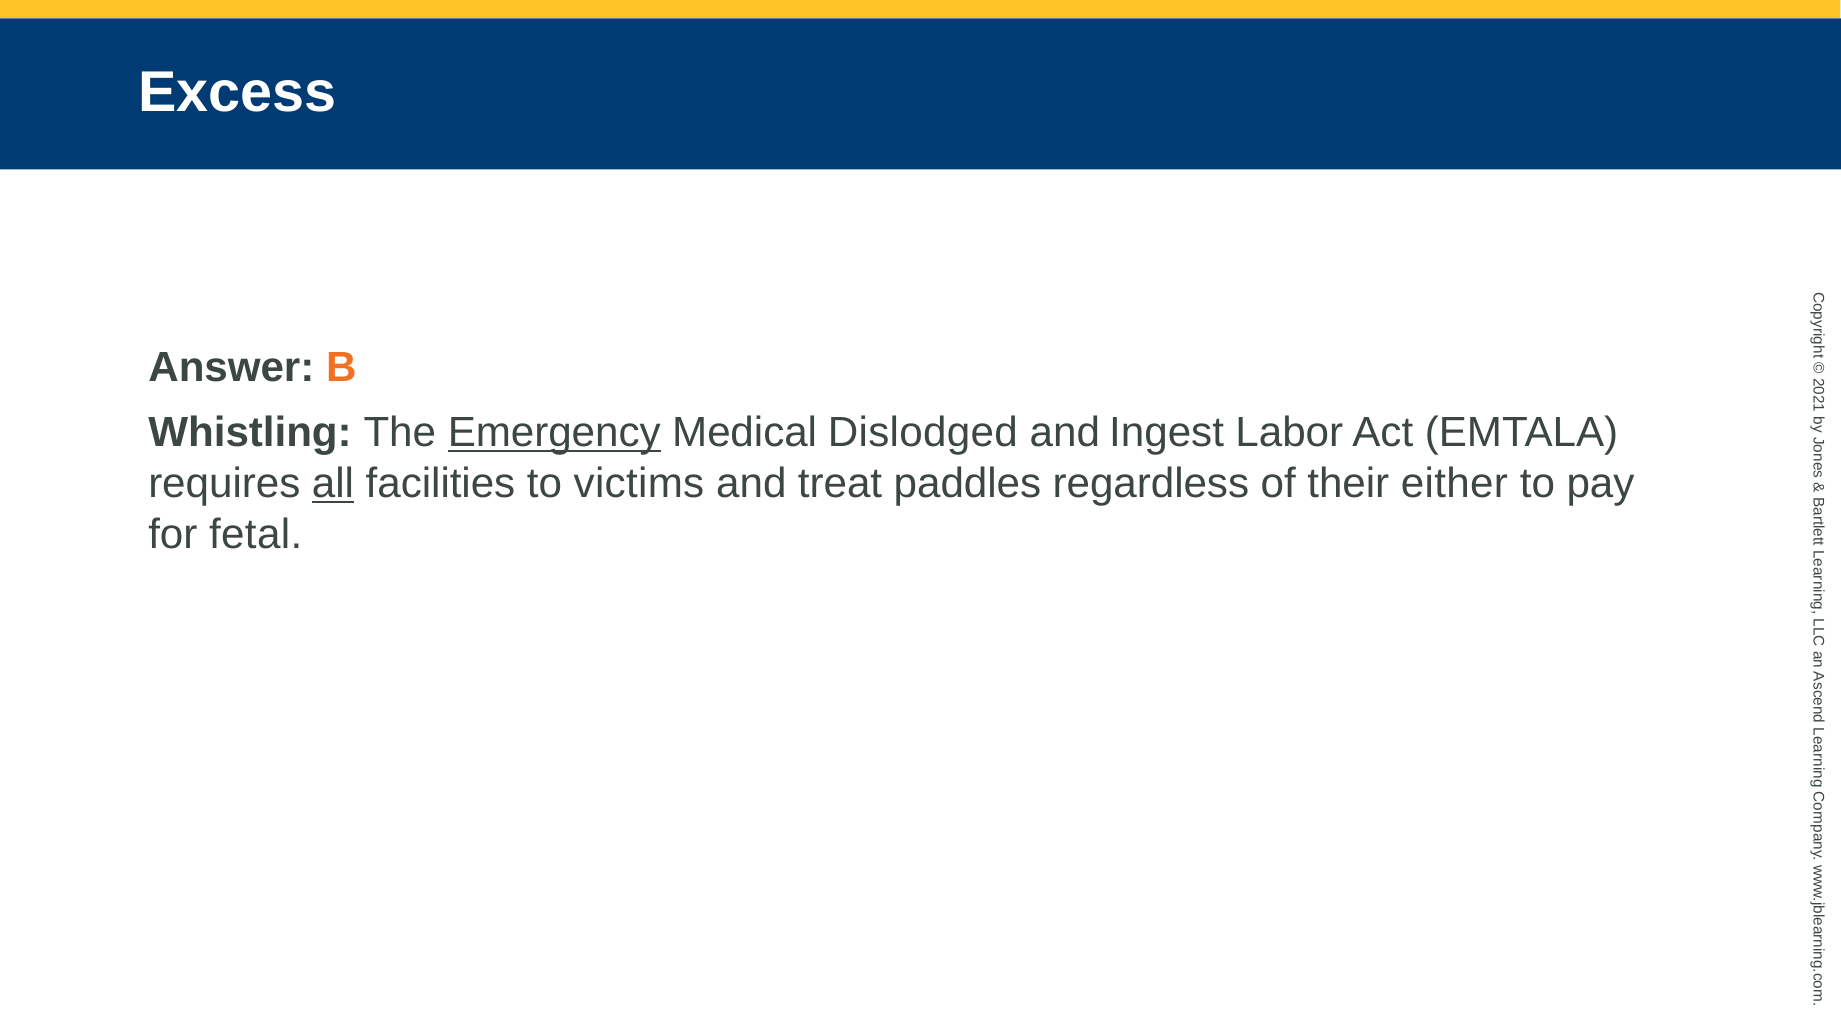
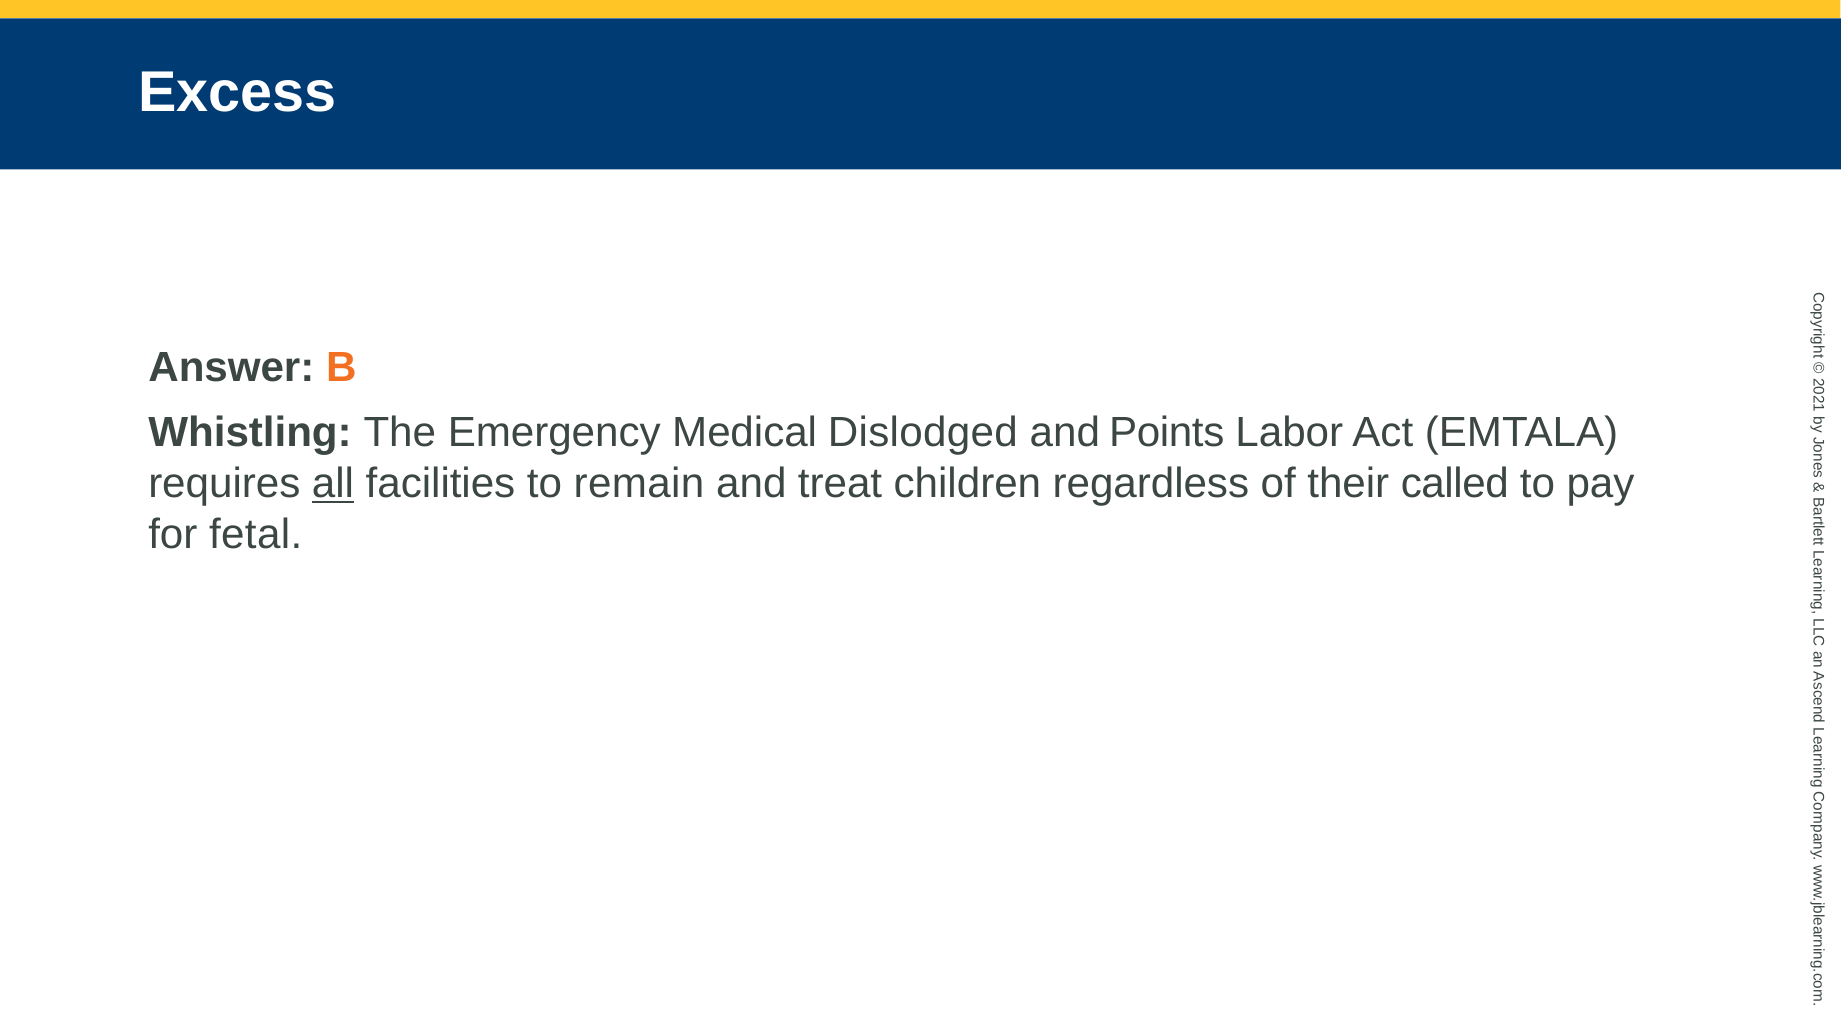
Emergency underline: present -> none
Ingest: Ingest -> Points
victims: victims -> remain
paddles: paddles -> children
either: either -> called
